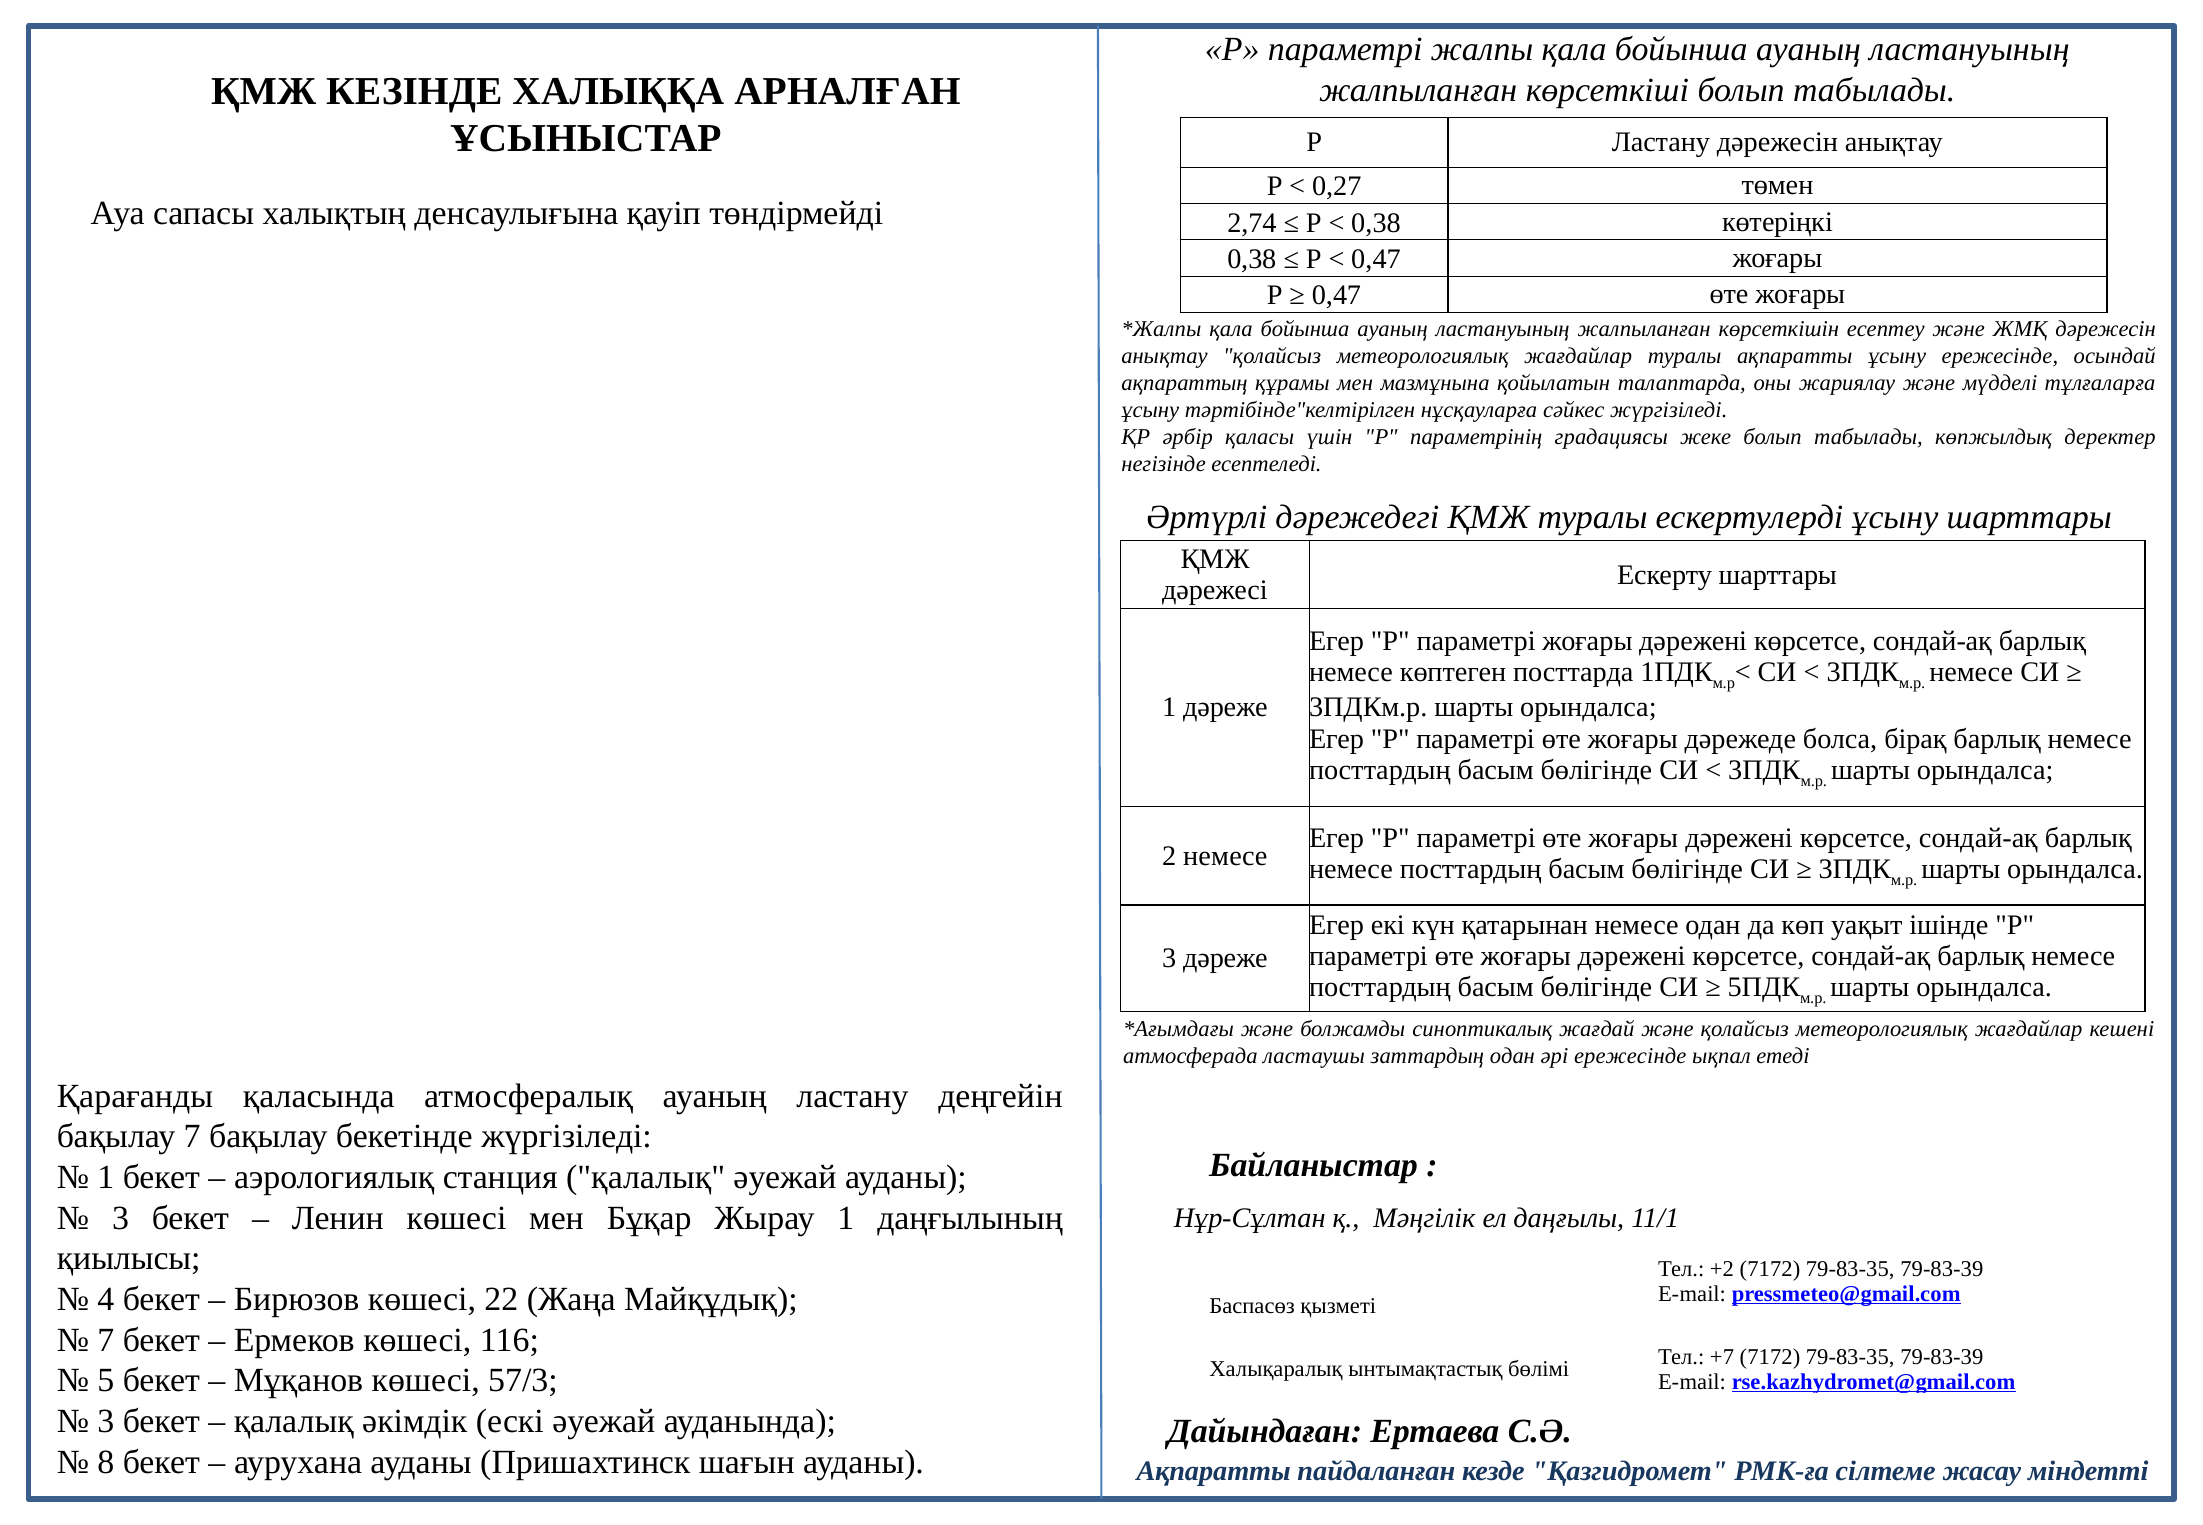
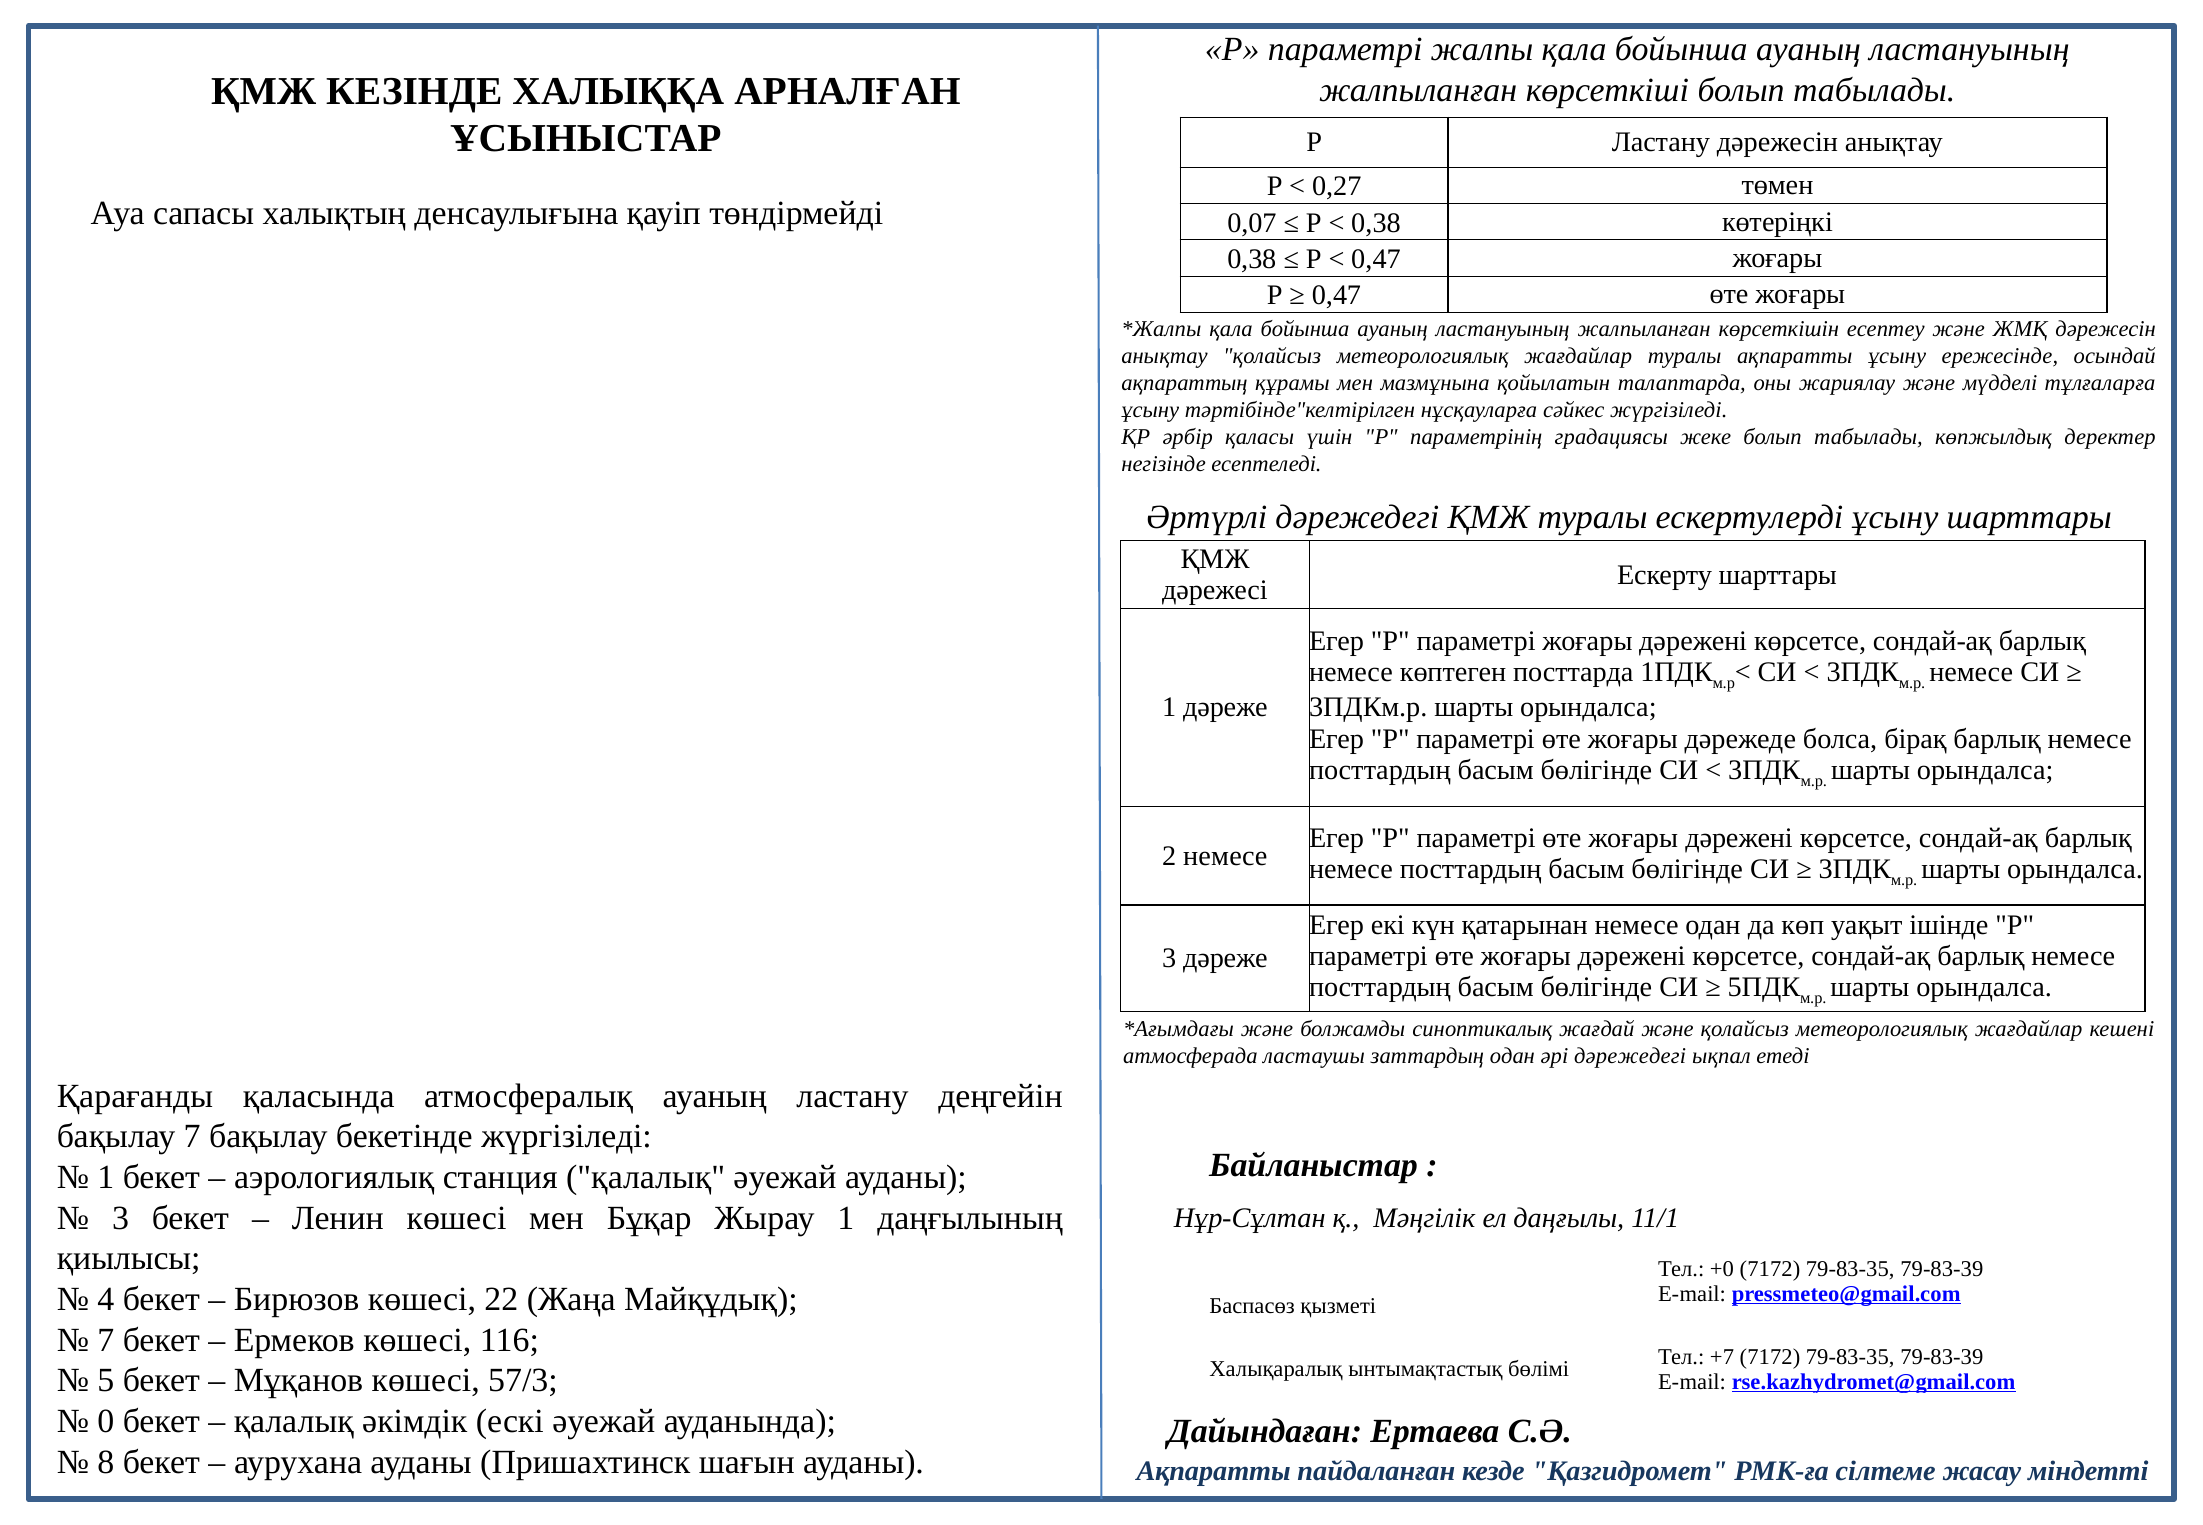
2,74: 2,74 -> 0,07
әрі ережесінде: ережесінде -> дәрежедегі
+2: +2 -> +0
3 at (106, 1421): 3 -> 0
